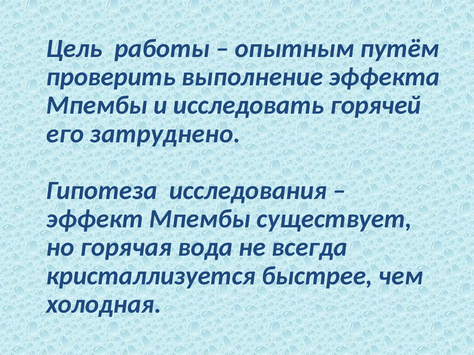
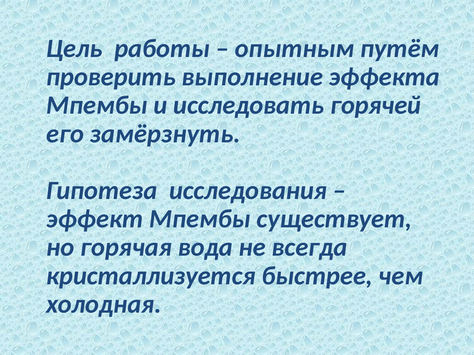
затруднено: затруднено -> замёрзнуть
